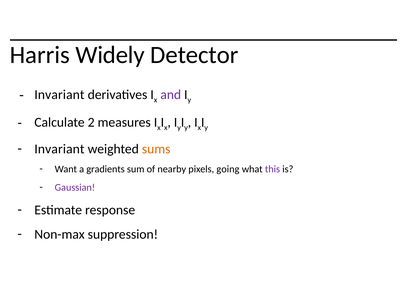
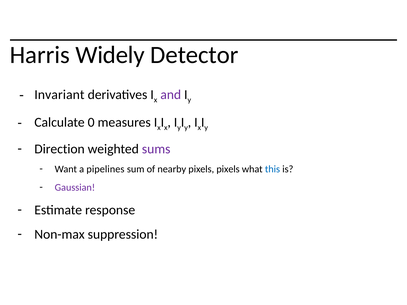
2: 2 -> 0
Invariant at (59, 149): Invariant -> Direction
sums colour: orange -> purple
gradients: gradients -> pipelines
pixels going: going -> pixels
this colour: purple -> blue
